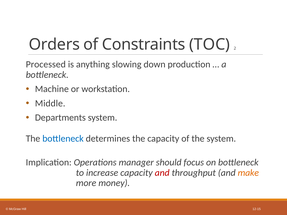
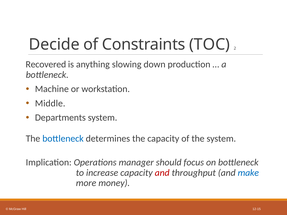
Orders: Orders -> Decide
Processed: Processed -> Recovered
make colour: orange -> blue
